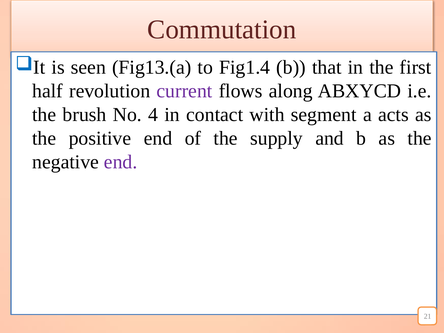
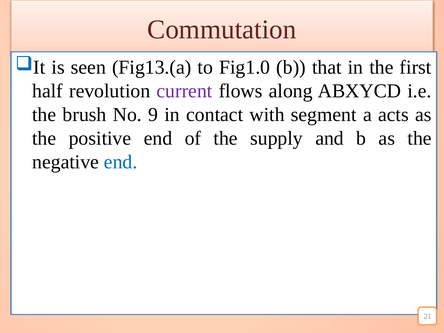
Fig1.4: Fig1.4 -> Fig1.0
4: 4 -> 9
end at (121, 162) colour: purple -> blue
